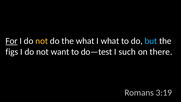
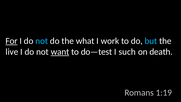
not at (42, 41) colour: yellow -> light blue
I what: what -> work
figs: figs -> live
want underline: none -> present
there: there -> death
3:19: 3:19 -> 1:19
